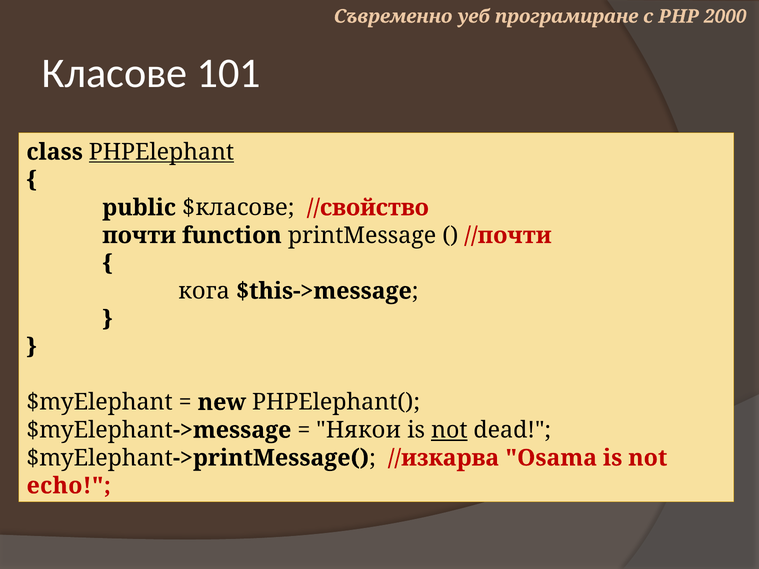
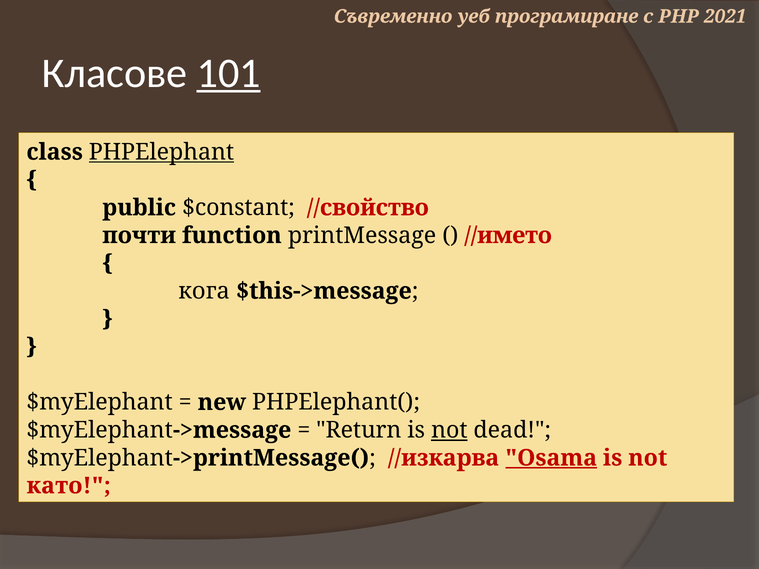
2000: 2000 -> 2021
101 underline: none -> present
$класове: $класове -> $constant
//почти: //почти -> //името
Някои: Някои -> Return
Osama underline: none -> present
echo: echo -> като
